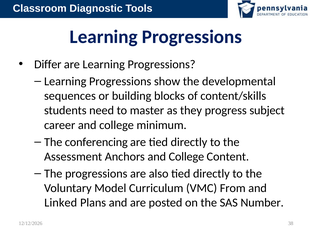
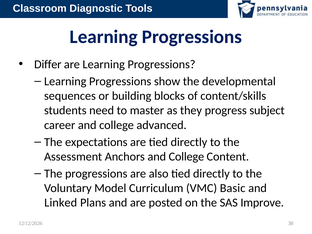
minimum: minimum -> advanced
conferencing: conferencing -> expectations
From: From -> Basic
Number: Number -> Improve
